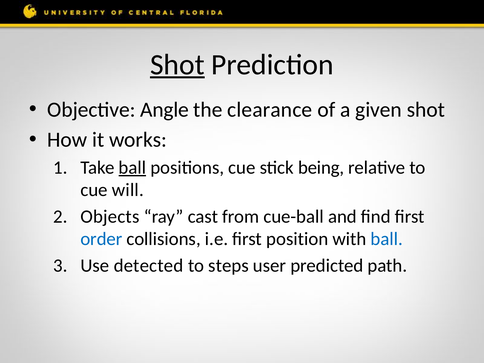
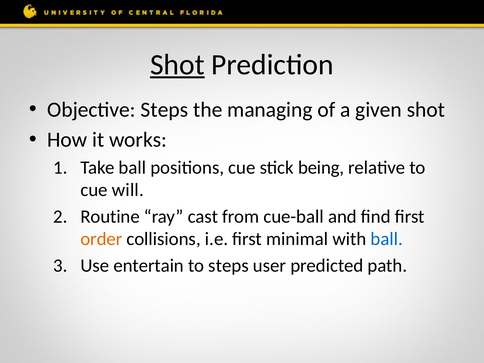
Objective Angle: Angle -> Steps
clearance: clearance -> managing
ball at (132, 168) underline: present -> none
Objects: Objects -> Routine
order colour: blue -> orange
position: position -> minimal
detected: detected -> entertain
